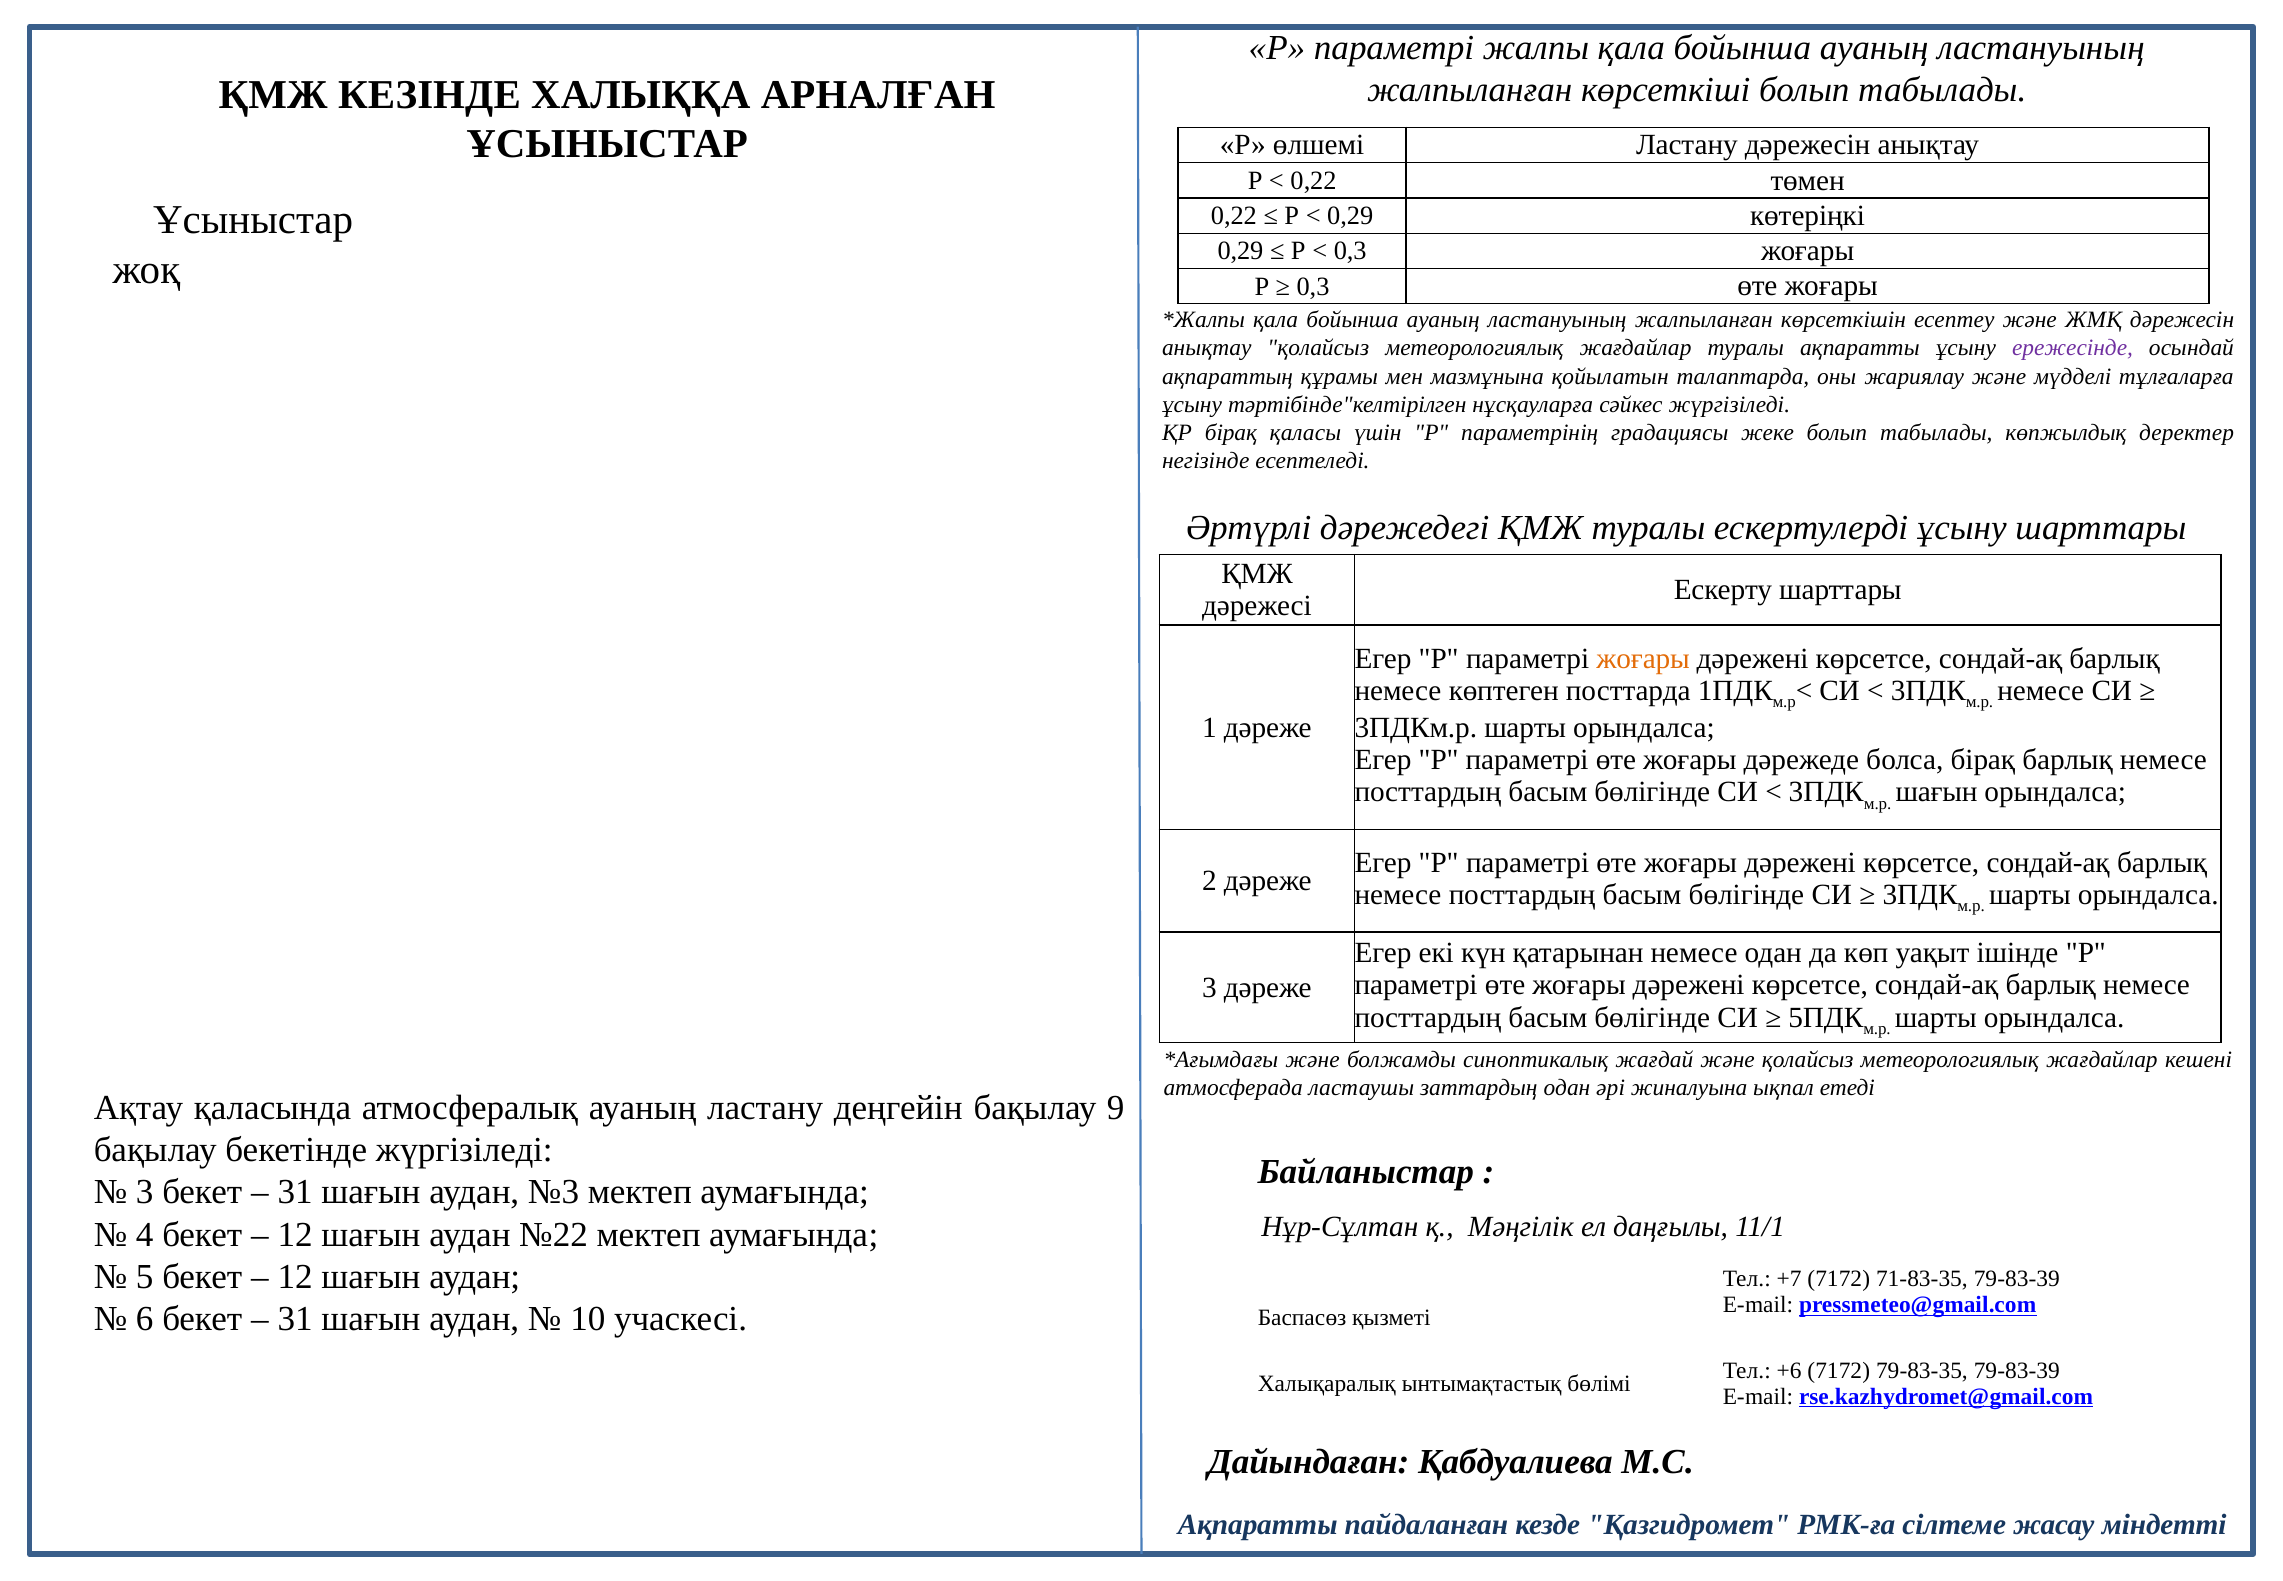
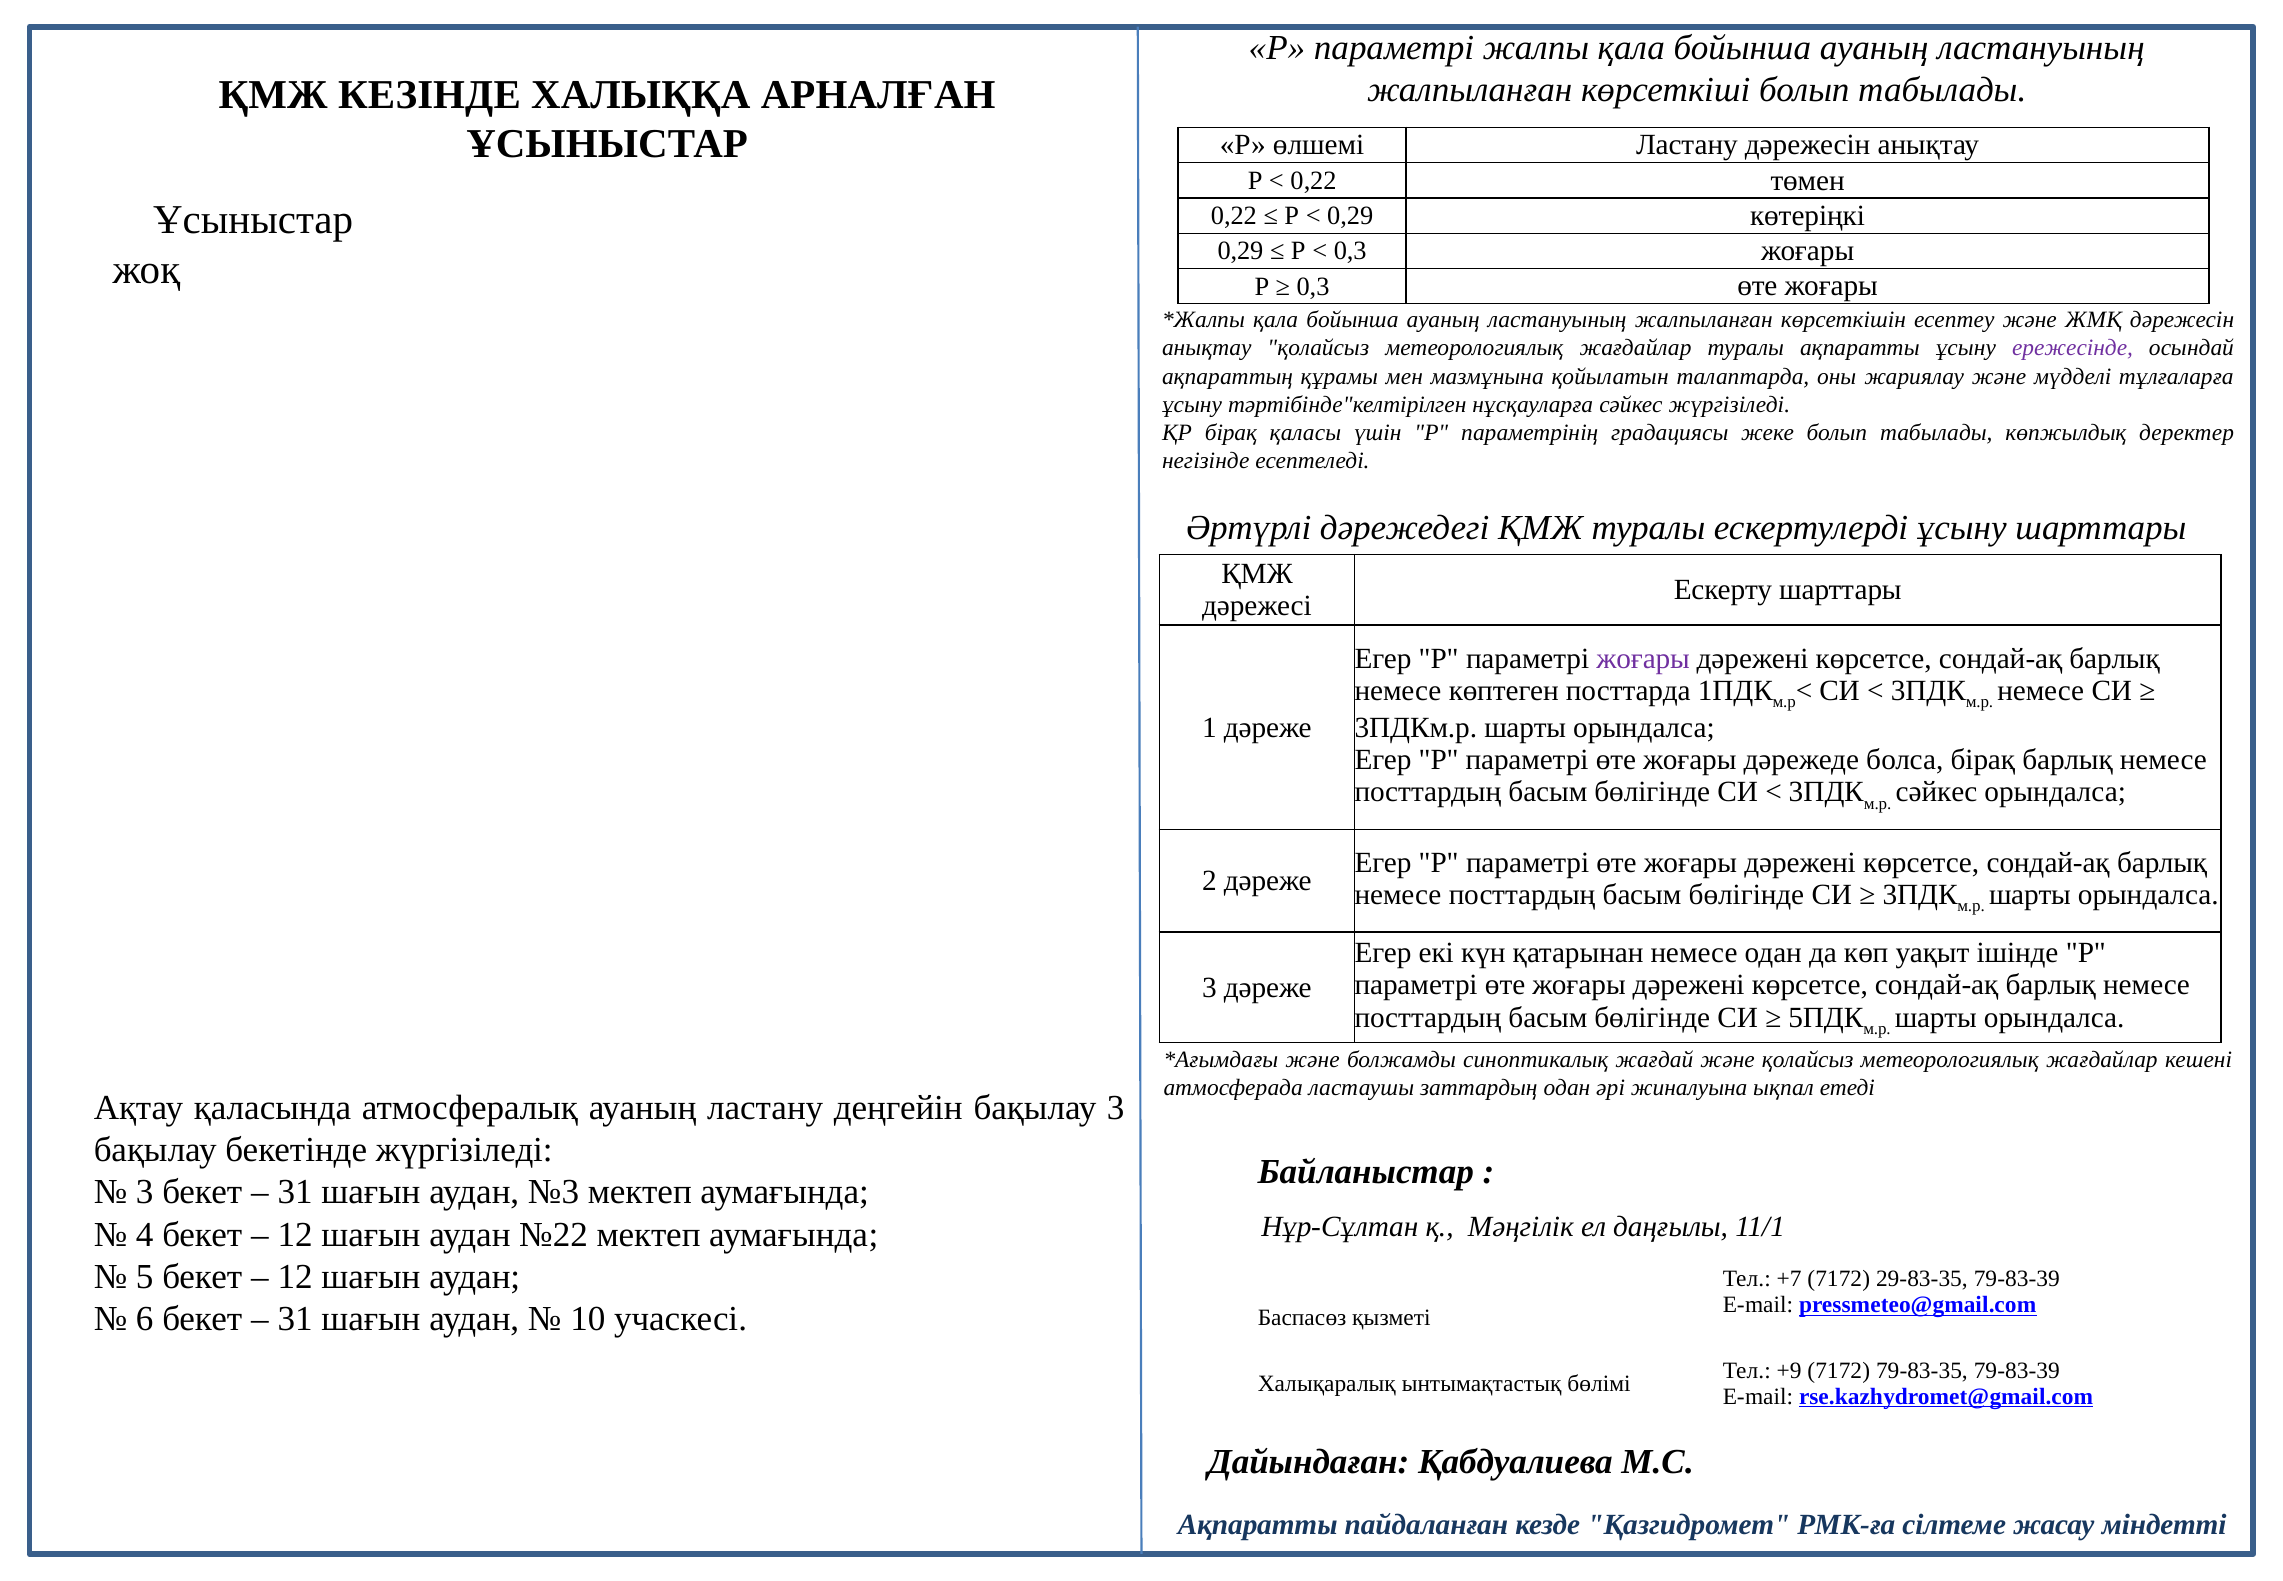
жоғары at (1643, 658) colour: orange -> purple
шағын at (1937, 792): шағын -> сәйкес
бақылау 9: 9 -> 3
71-83-35: 71-83-35 -> 29-83-35
+6: +6 -> +9
